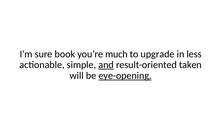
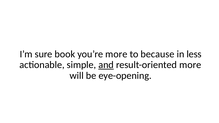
you’re much: much -> more
upgrade: upgrade -> because
result-oriented taken: taken -> more
eye-opening underline: present -> none
